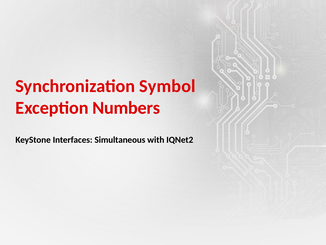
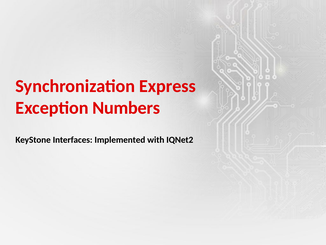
Symbol: Symbol -> Express
Simultaneous: Simultaneous -> Implemented
